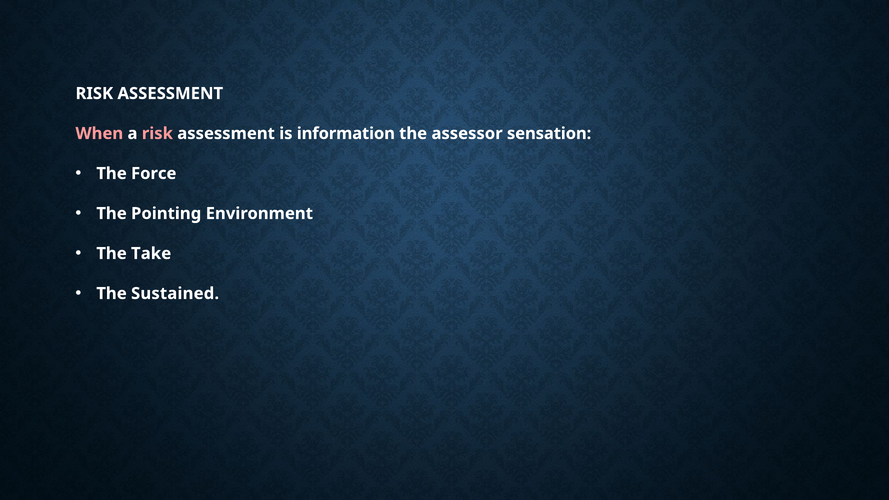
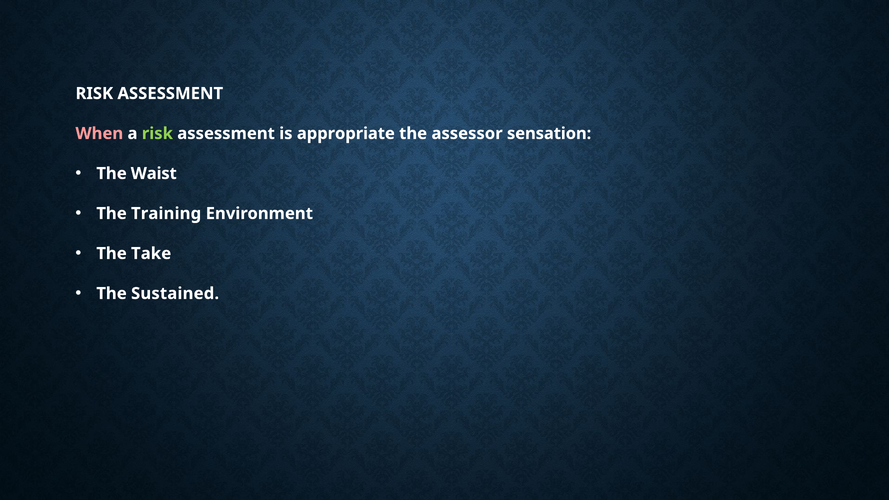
risk at (157, 134) colour: pink -> light green
information: information -> appropriate
Force: Force -> Waist
Pointing: Pointing -> Training
